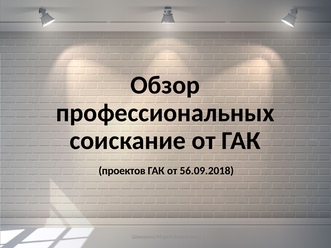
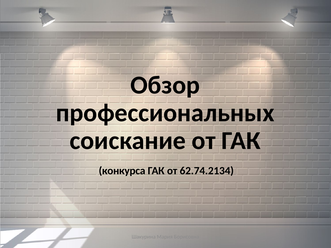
проектов: проектов -> конкурса
56.09.2018: 56.09.2018 -> 62.74.2134
